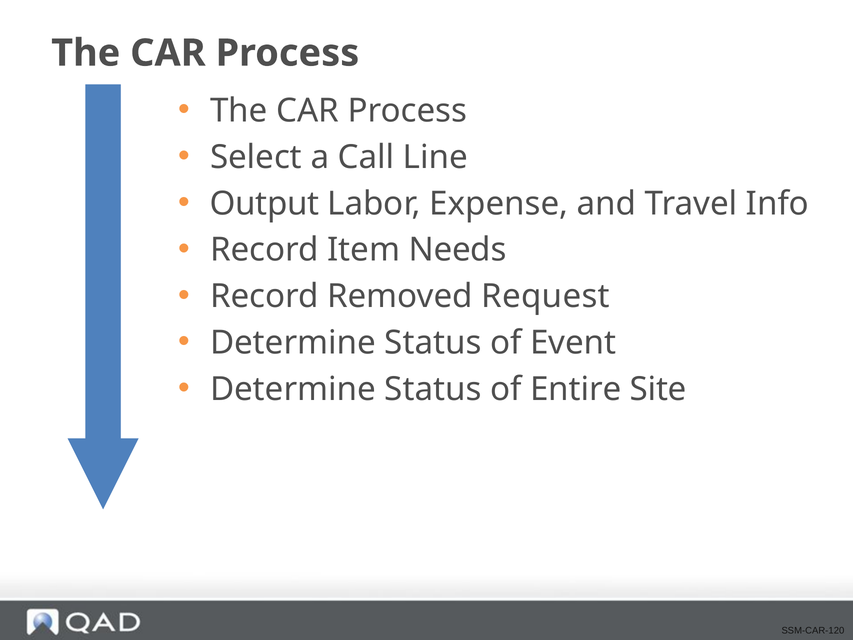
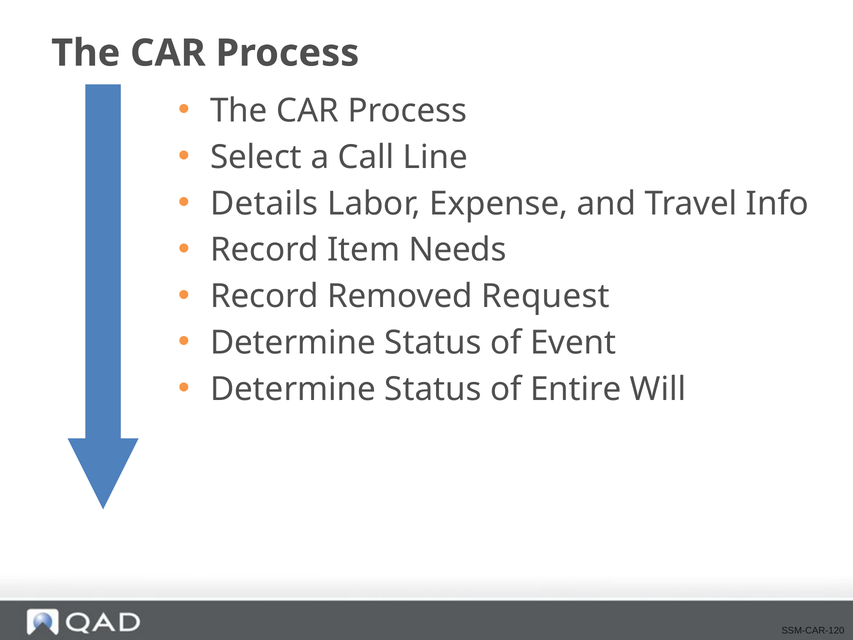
Output: Output -> Details
Site: Site -> Will
